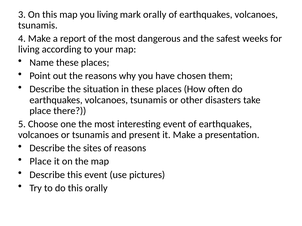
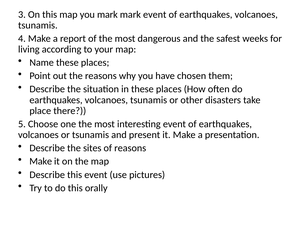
you living: living -> mark
mark orally: orally -> event
Place at (41, 162): Place -> Make
